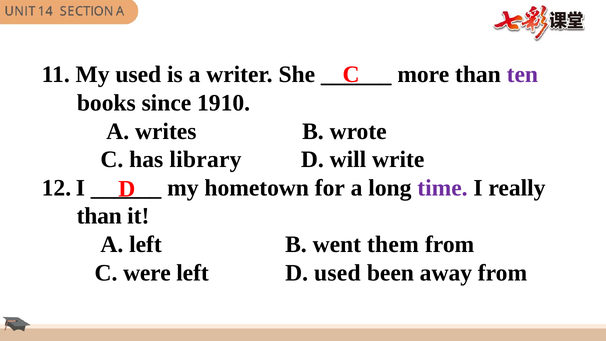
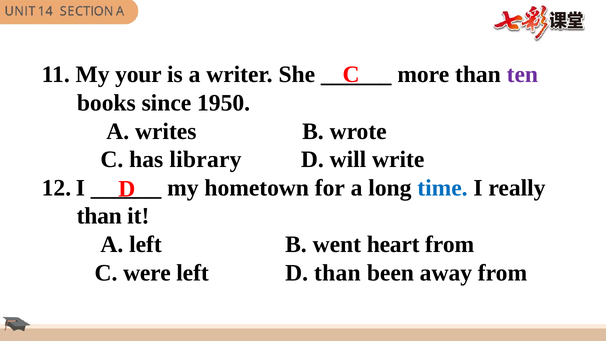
My used: used -> your
1910: 1910 -> 1950
time colour: purple -> blue
them: them -> heart
D used: used -> than
